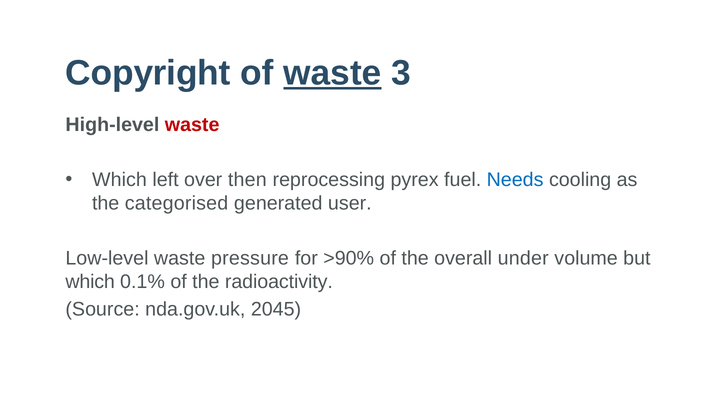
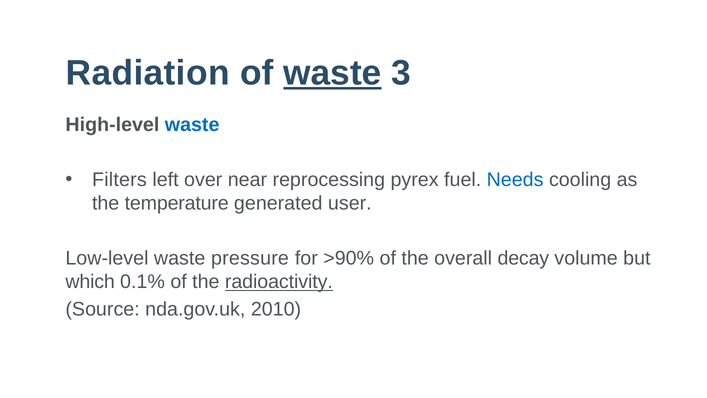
Copyright: Copyright -> Radiation
waste at (192, 125) colour: red -> blue
Which at (119, 180): Which -> Filters
then: then -> near
categorised: categorised -> temperature
under: under -> decay
radioactivity underline: none -> present
2045: 2045 -> 2010
